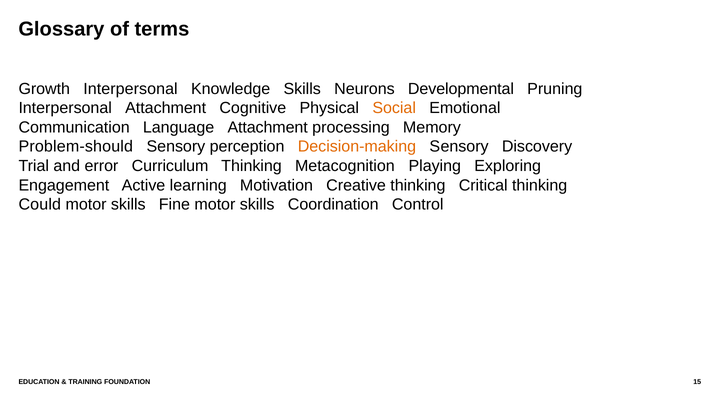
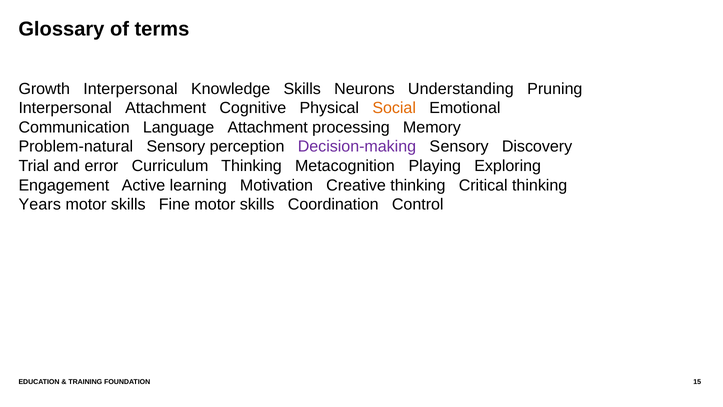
Developmental: Developmental -> Understanding
Problem-should: Problem-should -> Problem-natural
Decision-making colour: orange -> purple
Could: Could -> Years
